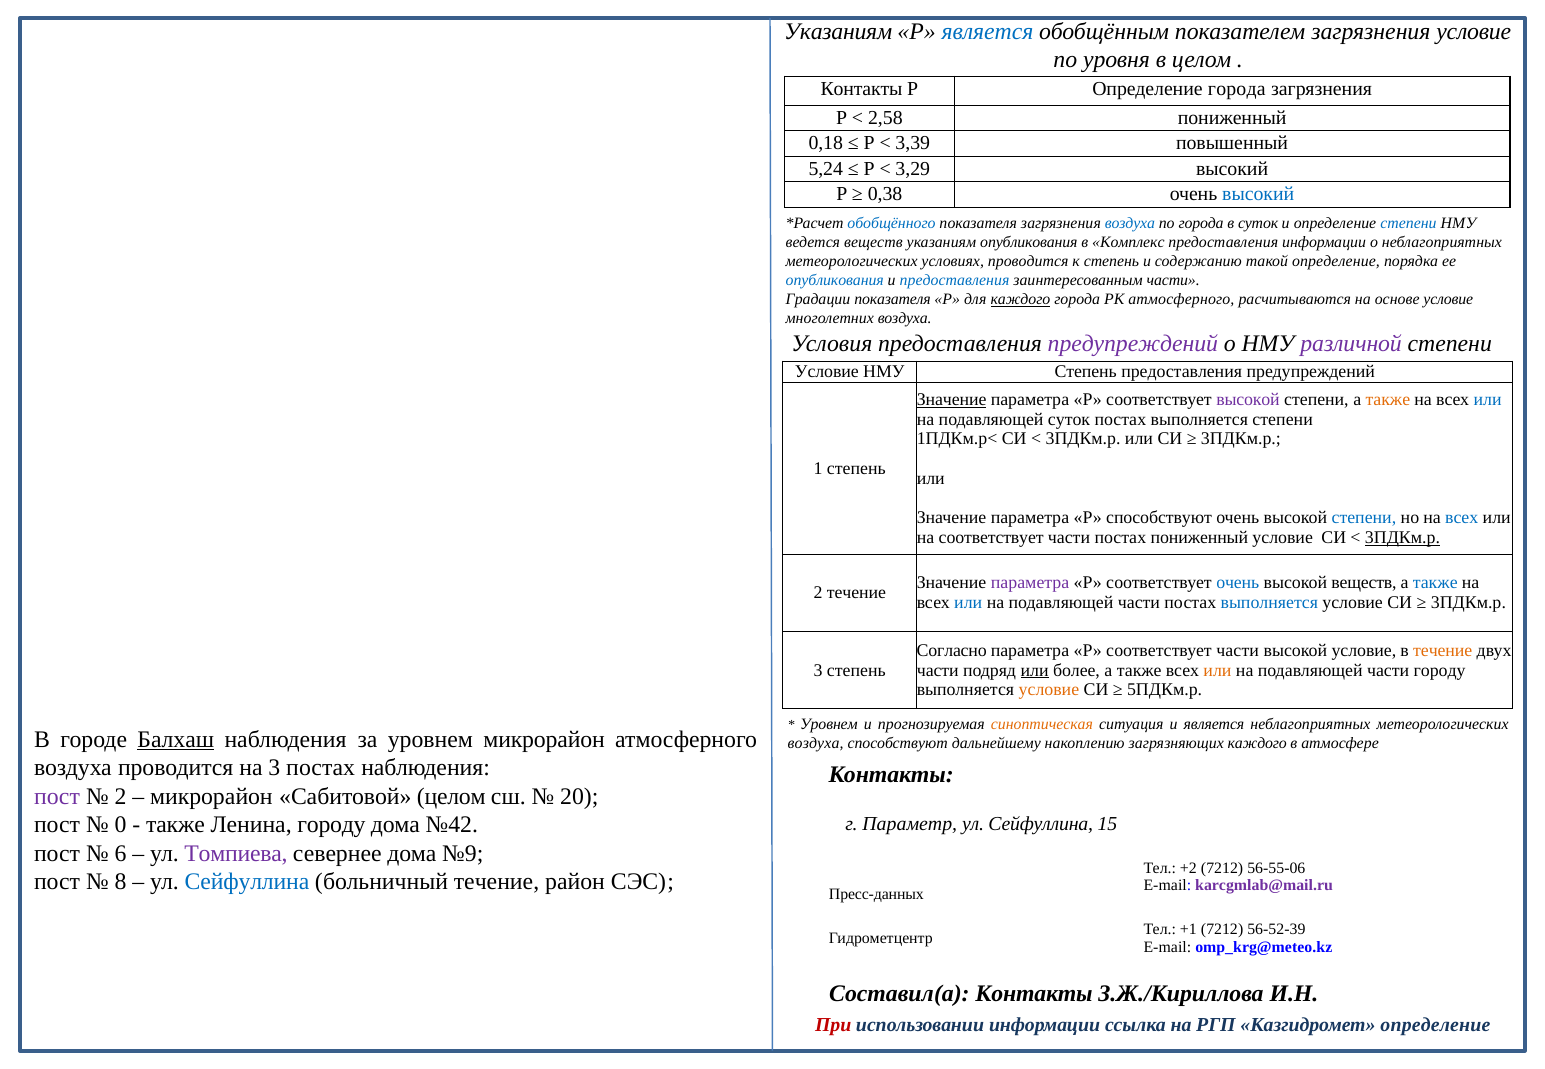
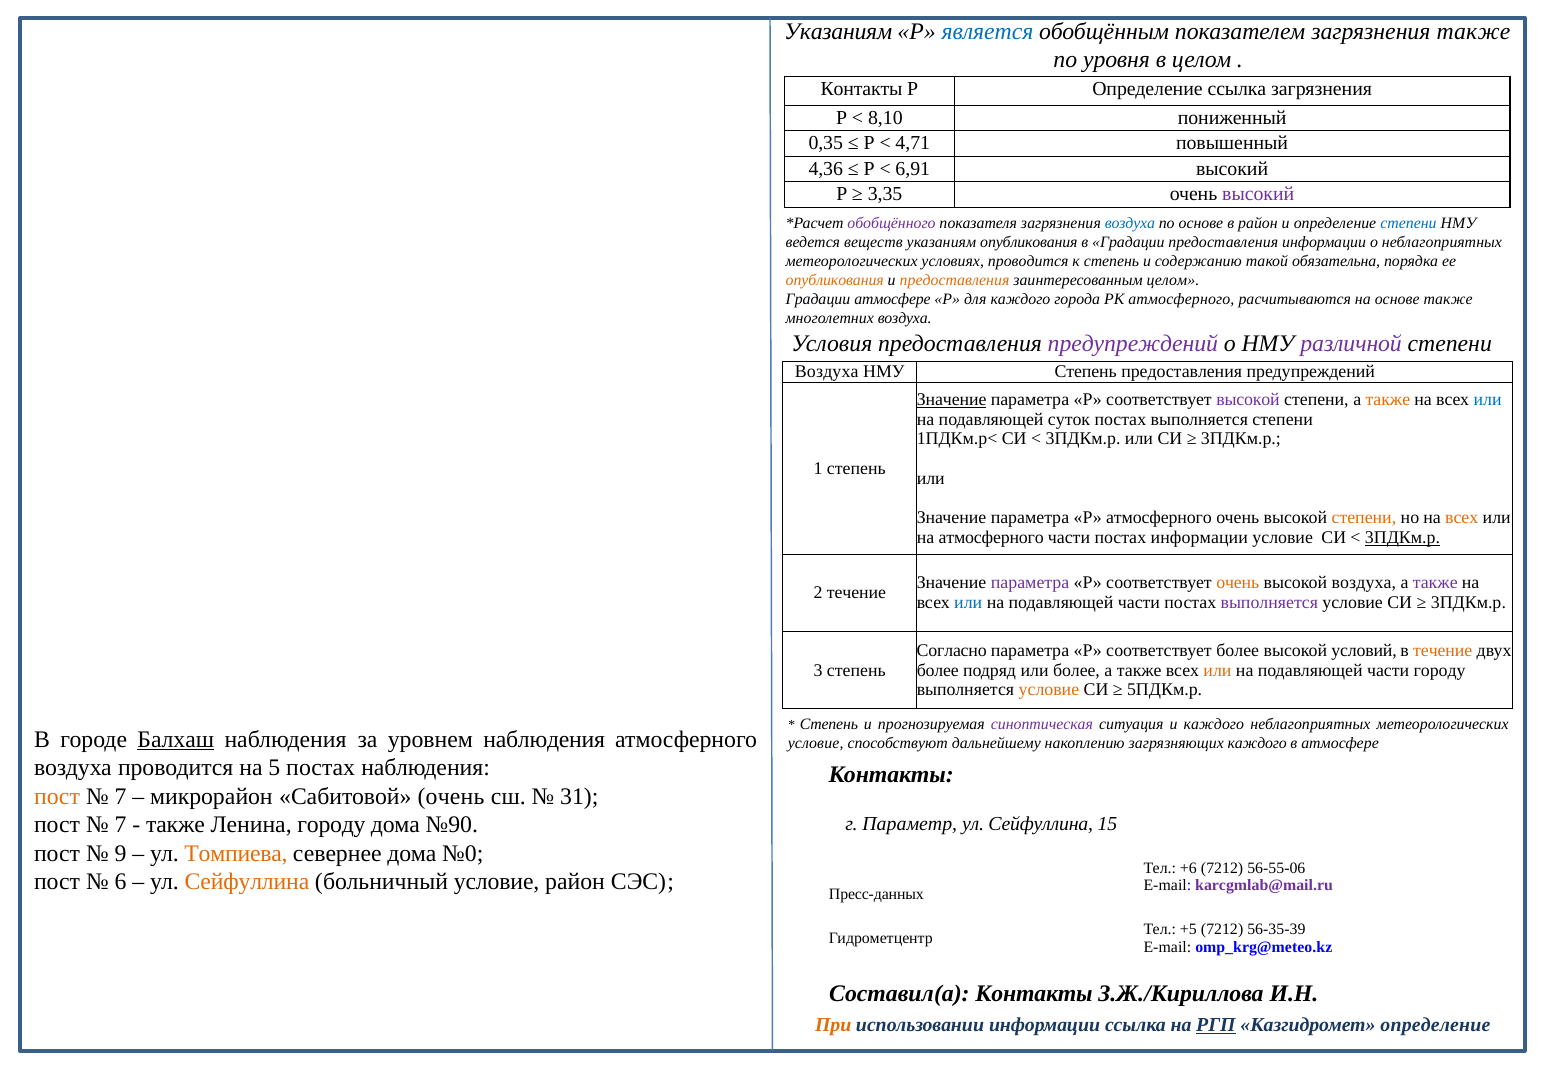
загрязнения условие: условие -> также
Определение города: города -> ссылка
2,58: 2,58 -> 8,10
0,18: 0,18 -> 0,35
3,39: 3,39 -> 4,71
5,24: 5,24 -> 4,36
3,29: 3,29 -> 6,91
0,38: 0,38 -> 3,35
высокий at (1258, 194) colour: blue -> purple
обобщённого colour: blue -> purple
по города: города -> основе
в суток: суток -> район
в Комплекс: Комплекс -> Градации
такой определение: определение -> обязательна
опубликования at (835, 281) colour: blue -> orange
предоставления at (955, 281) colour: blue -> orange
заинтересованным части: части -> целом
Градации показателя: показателя -> атмосфере
каждого at (1020, 300) underline: present -> none
основе условие: условие -> также
Условие at (827, 372): Условие -> Воздуха
Р способствуют: способствуют -> атмосферного
степени at (1364, 518) colour: blue -> orange
всех at (1462, 518) colour: blue -> orange
на соответствует: соответствует -> атмосферного
постах пониженный: пониженный -> информации
очень at (1238, 583) colour: blue -> orange
высокой веществ: веществ -> воздуха
также at (1435, 583) colour: blue -> purple
выполняется at (1269, 603) colour: blue -> purple
Р соответствует части: части -> более
высокой условие: условие -> условий
части at (938, 671): части -> более
или at (1035, 671) underline: present -> none
Уровнем at (829, 724): Уровнем -> Степень
синоптическая colour: orange -> purple
и является: является -> каждого
уровнем микрорайон: микрорайон -> наблюдения
воздуха at (816, 743): воздуха -> условие
на 3: 3 -> 5
пост at (57, 797) colour: purple -> orange
2 at (120, 797): 2 -> 7
Сабитовой целом: целом -> очень
20: 20 -> 31
0 at (120, 825): 0 -> 7
№42: №42 -> №90
6: 6 -> 9
Томпиева colour: purple -> orange
№9: №9 -> №0
+2: +2 -> +6
8: 8 -> 6
Сейфуллина at (247, 882) colour: blue -> orange
больничный течение: течение -> условие
+1: +1 -> +5
56-52-39: 56-52-39 -> 56-35-39
При colour: red -> orange
РГП underline: none -> present
